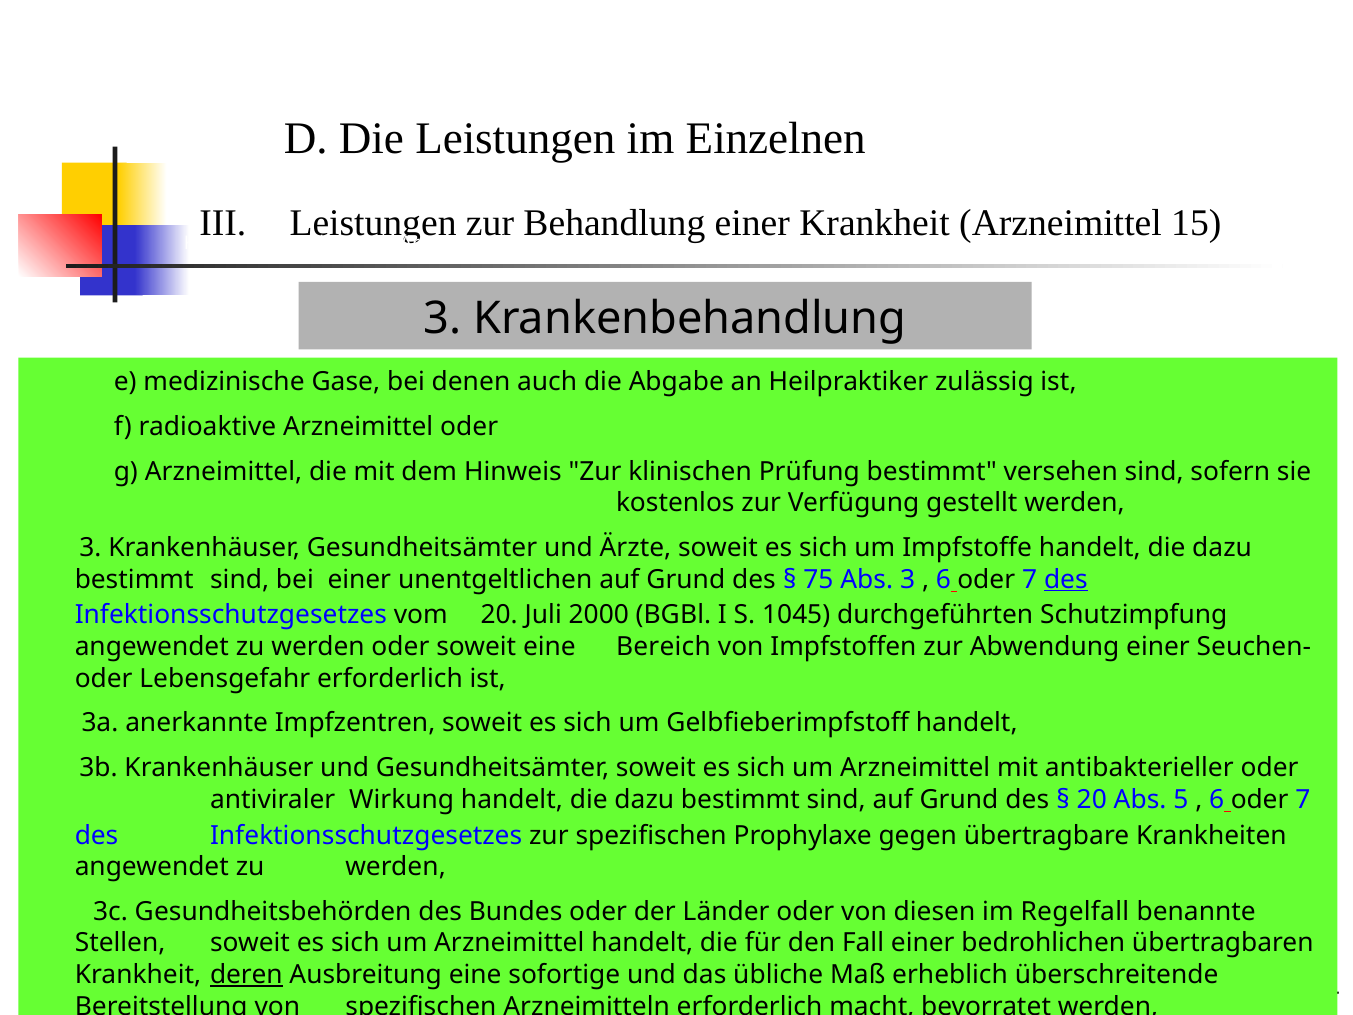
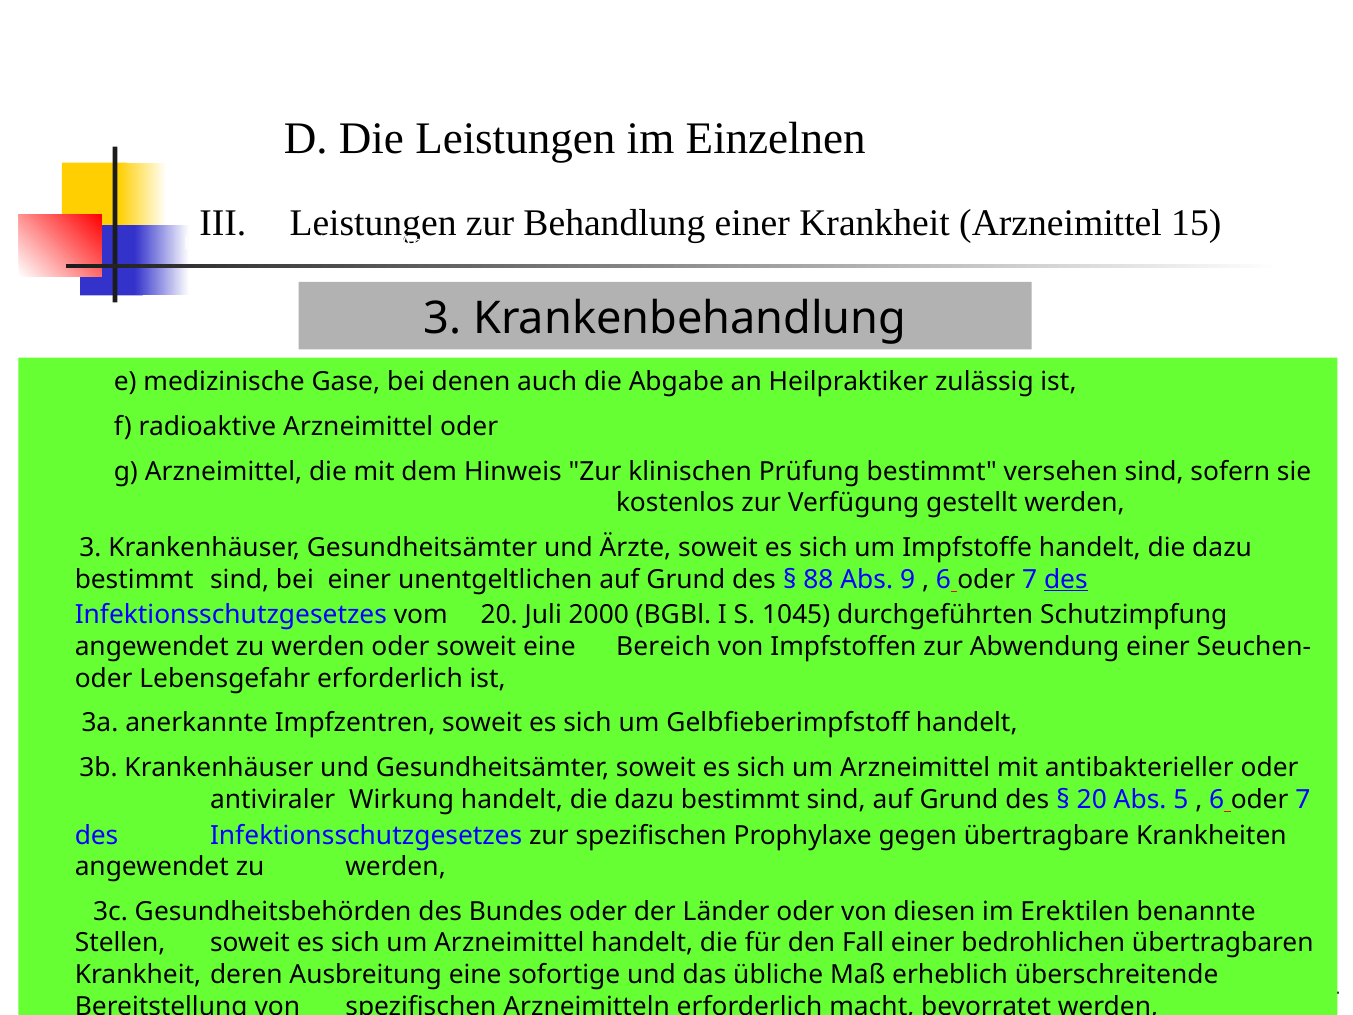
75: 75 -> 88
Abs 3: 3 -> 9
Regelfall: Regelfall -> Erektilen
deren underline: present -> none
